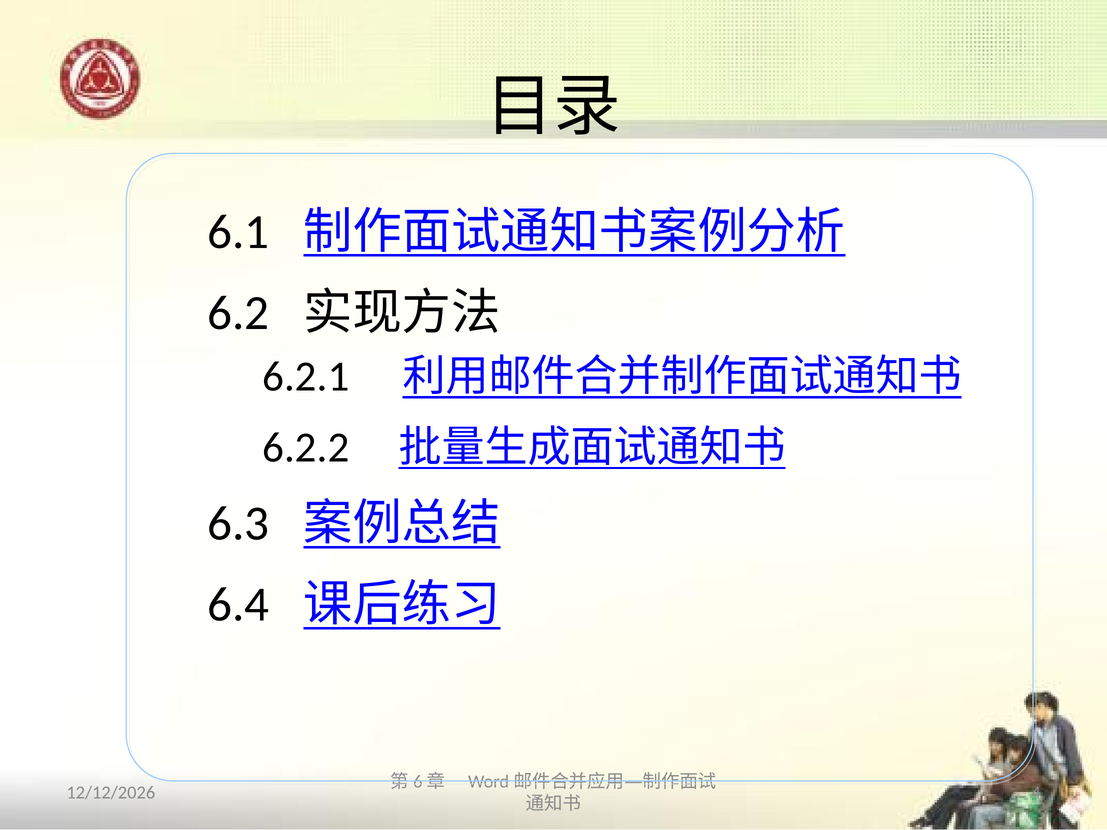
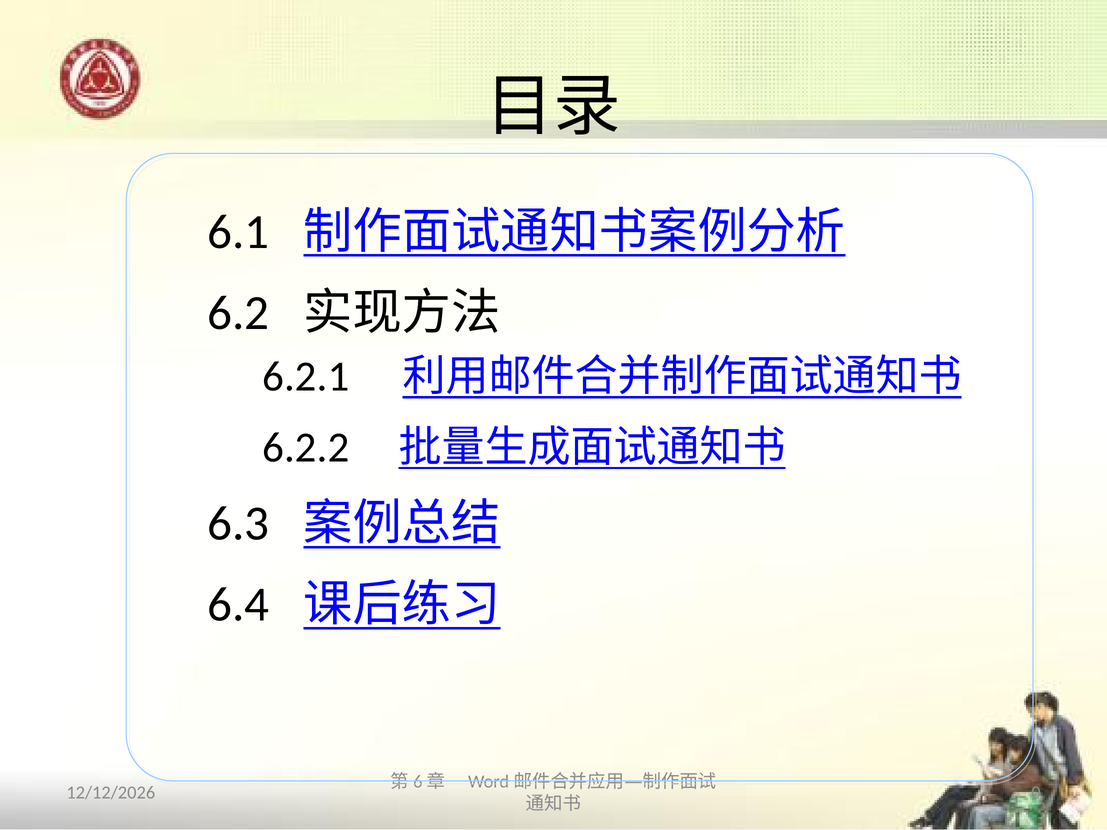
4: 4 -> 0
